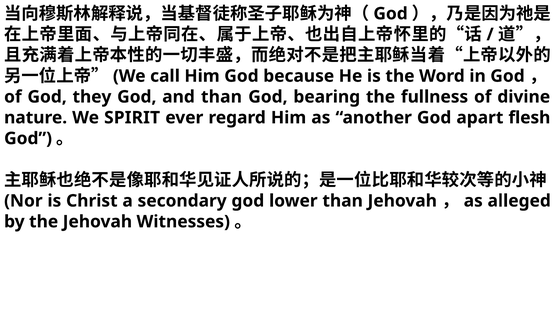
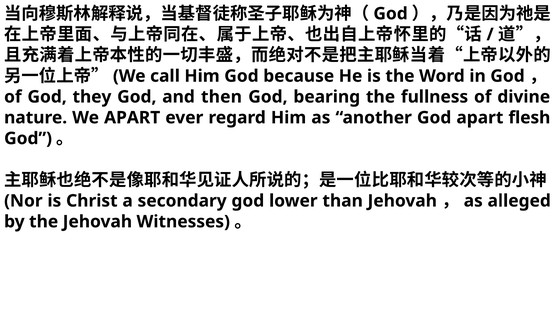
and than: than -> then
We SPIRIT: SPIRIT -> APART
